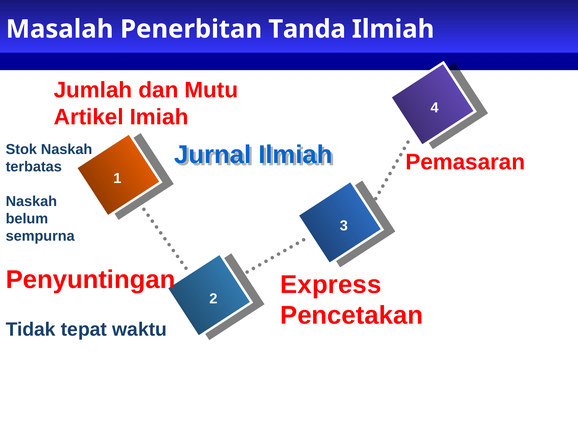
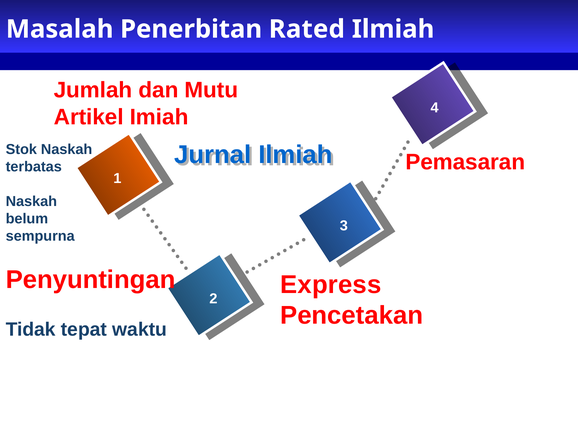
Tanda: Tanda -> Rated
